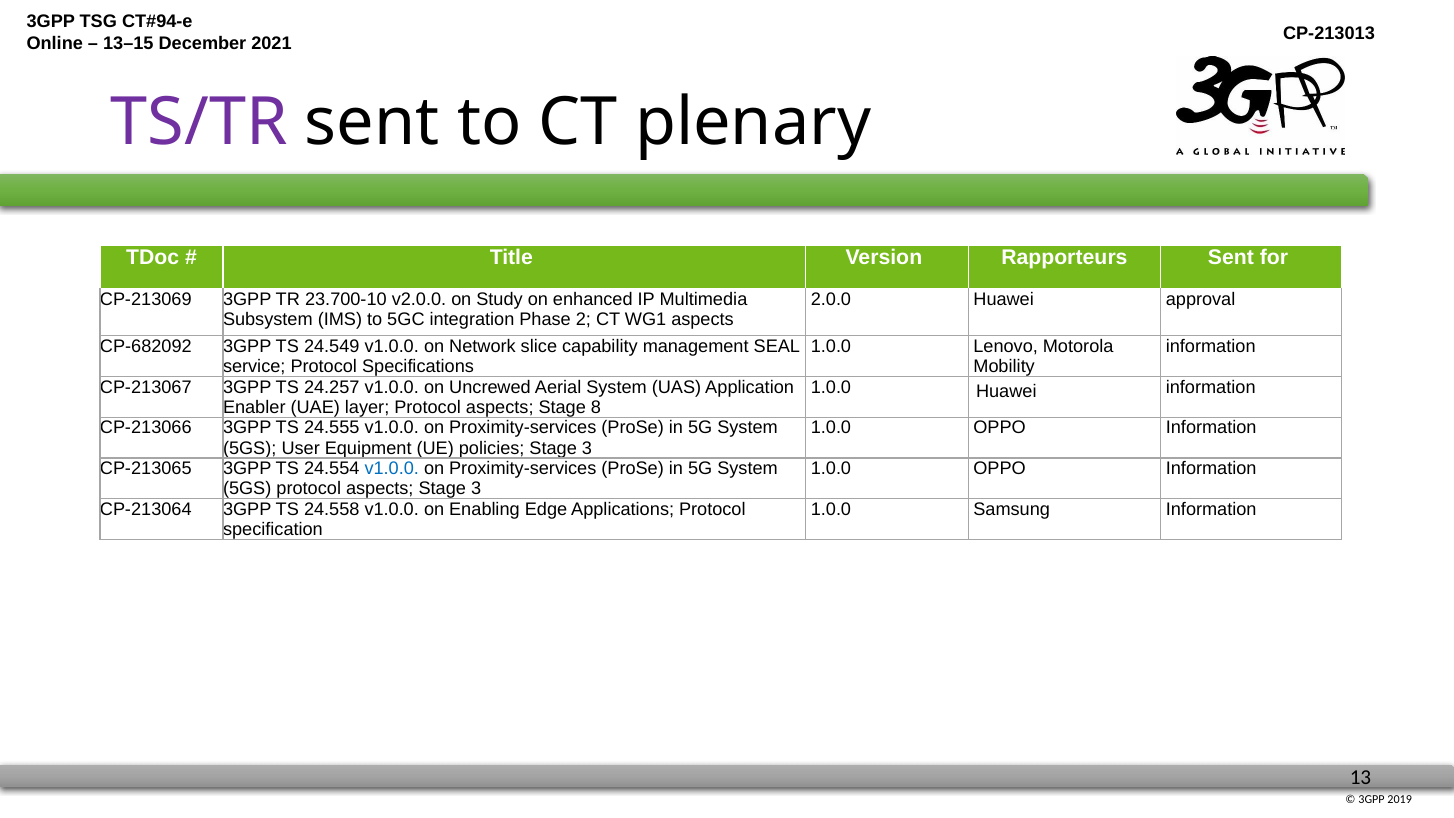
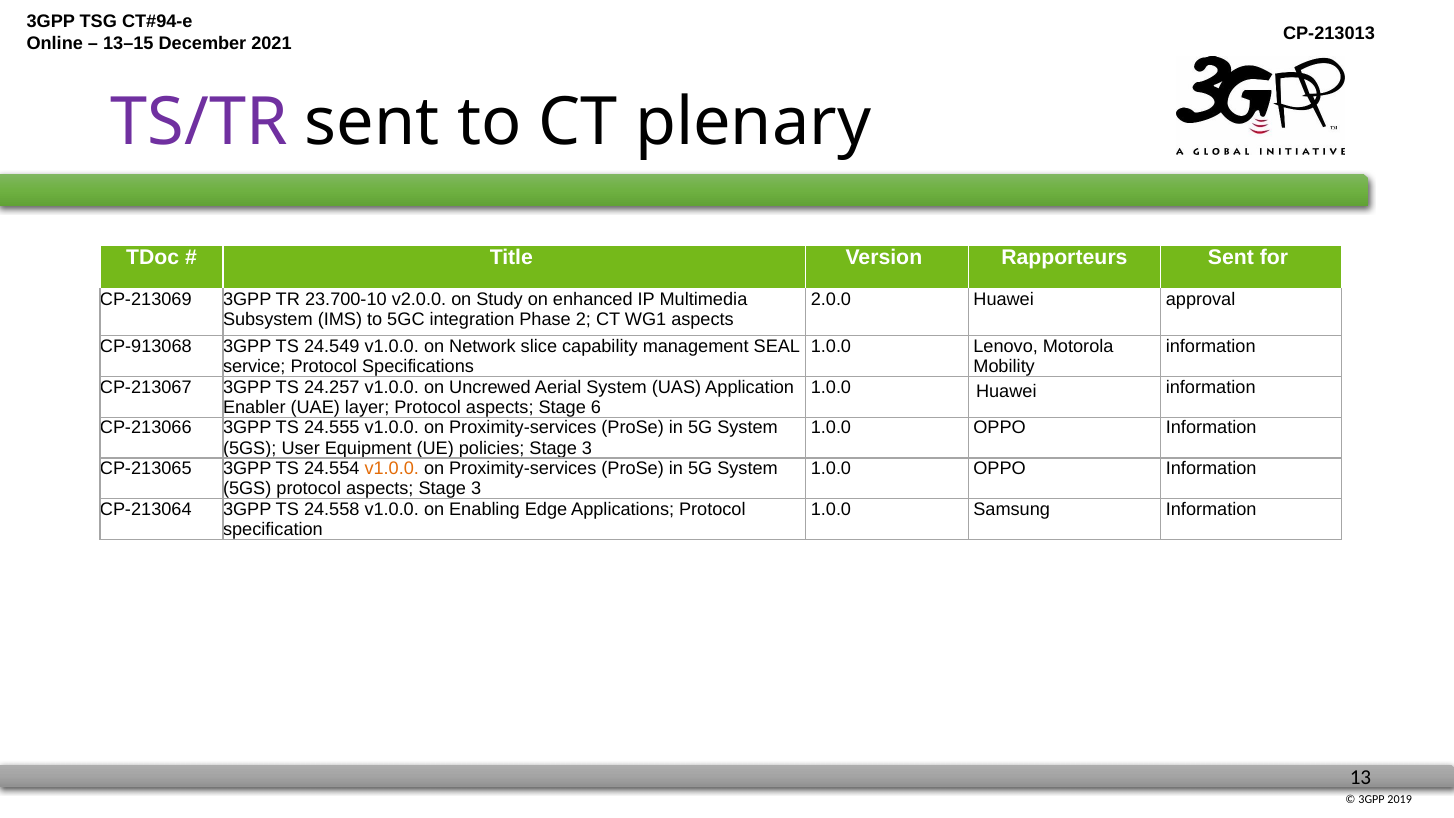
CP-682092: CP-682092 -> CP-913068
8: 8 -> 6
v1.0.0 at (392, 468) colour: blue -> orange
